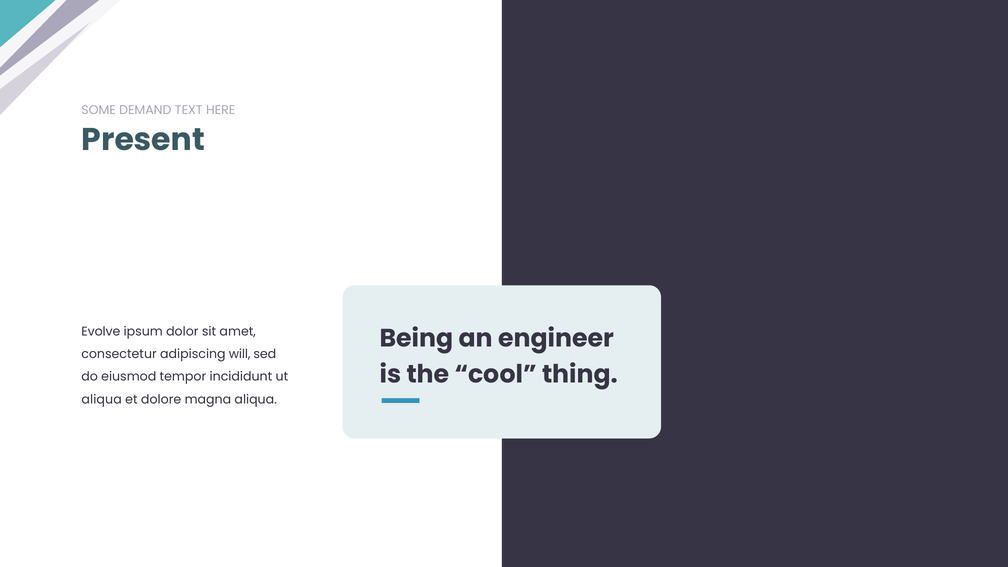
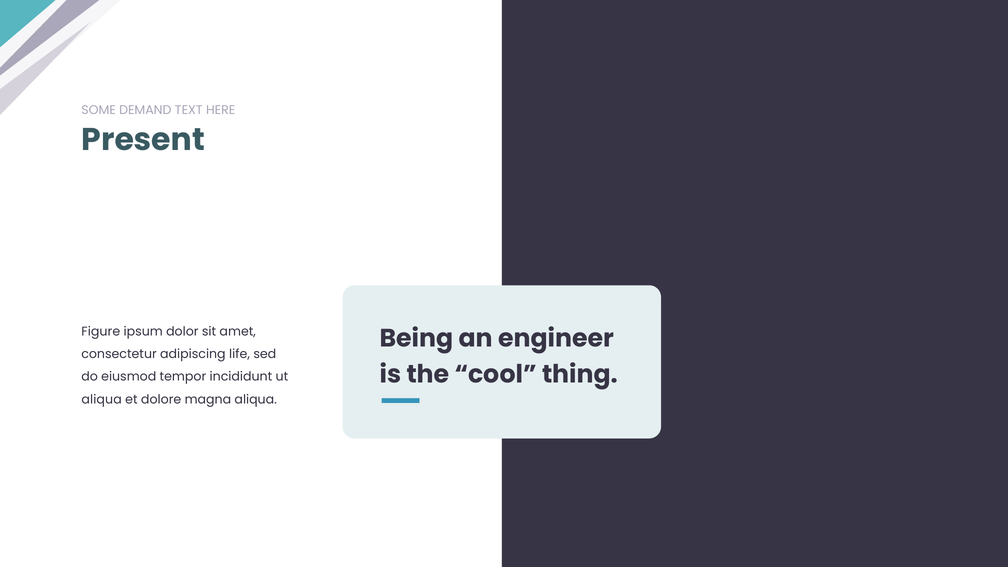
Evolve: Evolve -> Figure
will: will -> life
